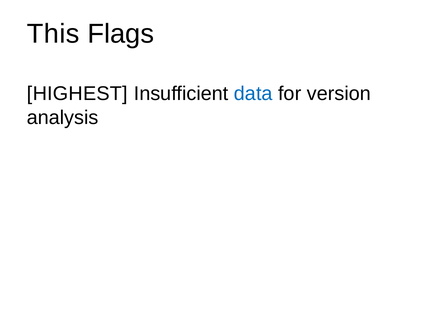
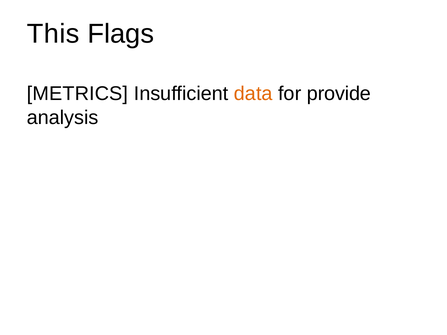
HIGHEST: HIGHEST -> METRICS
data colour: blue -> orange
version: version -> provide
